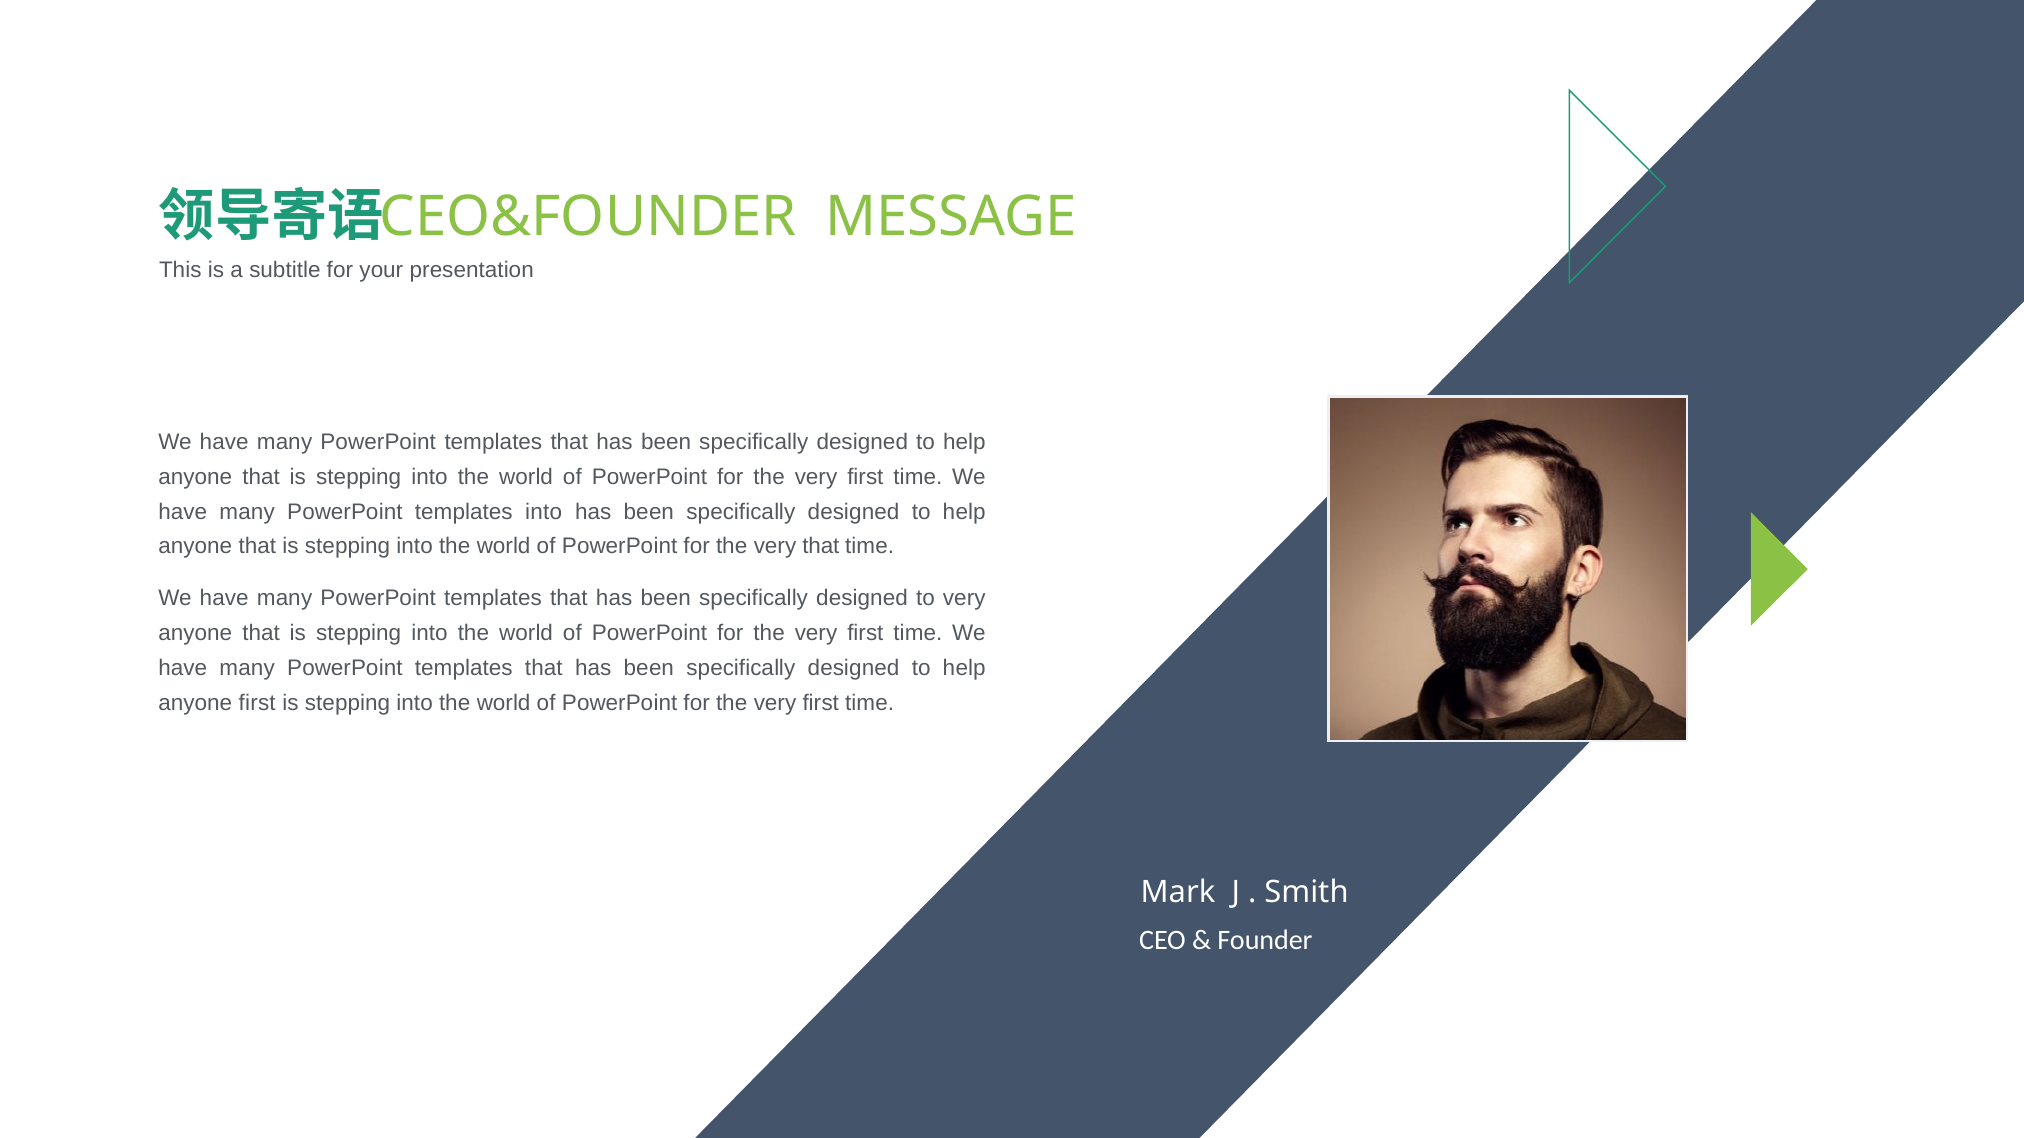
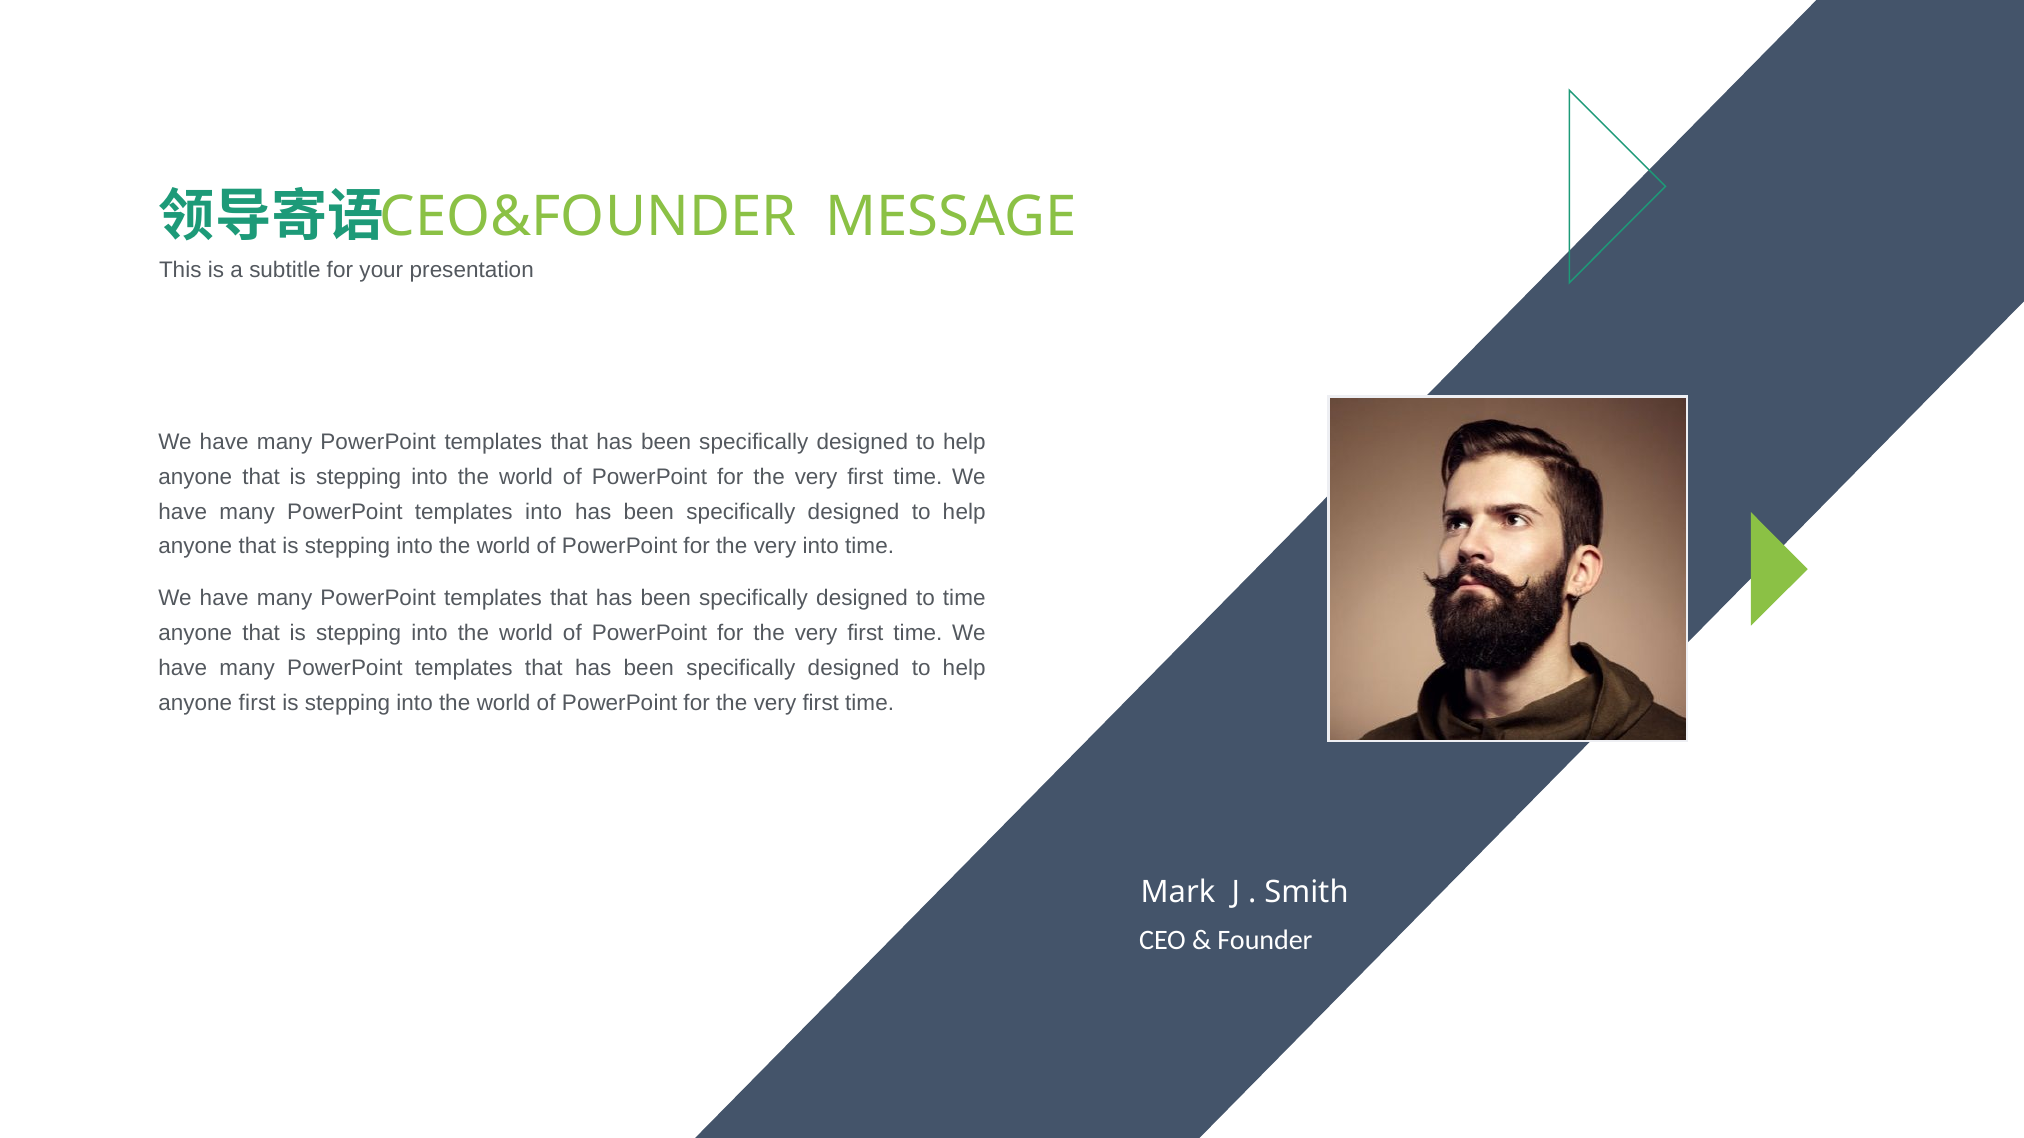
very that: that -> into
to very: very -> time
